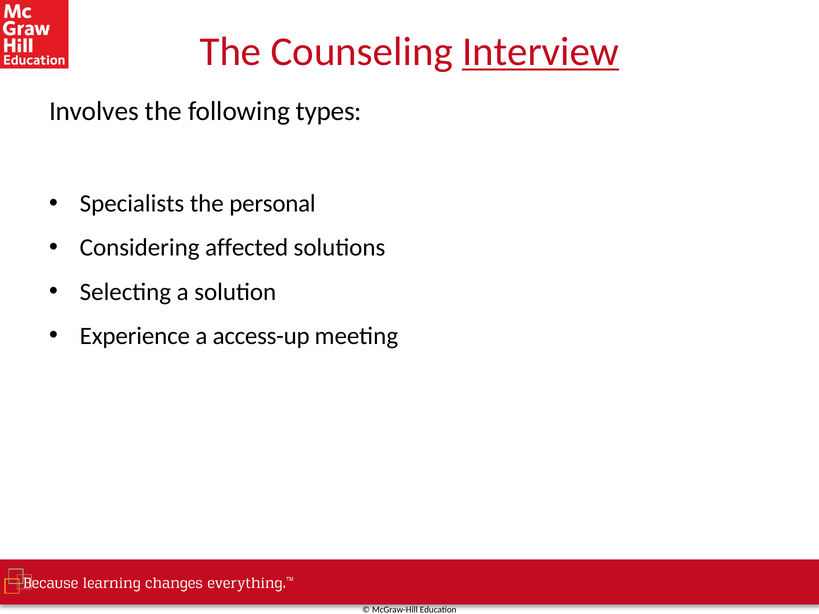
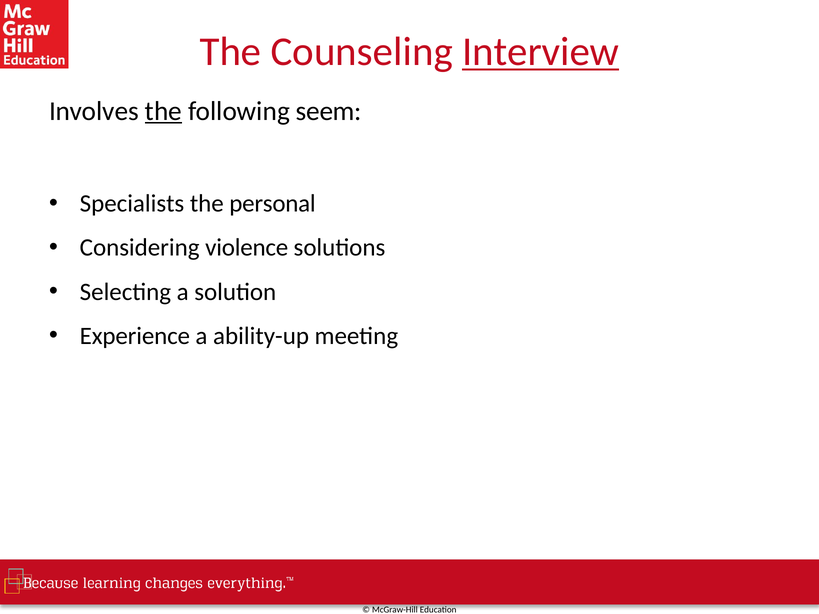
the at (163, 111) underline: none -> present
types: types -> seem
affected: affected -> violence
access-up: access-up -> ability-up
